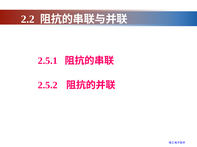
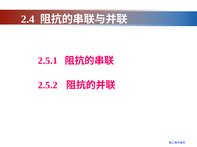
2.2: 2.2 -> 2.4
